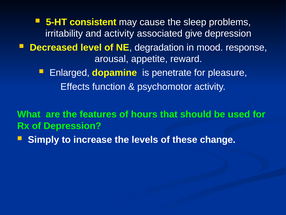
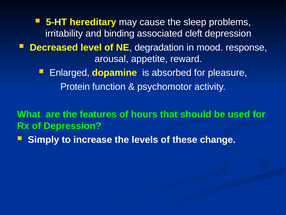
consistent: consistent -> hereditary
and activity: activity -> binding
give: give -> cleft
penetrate: penetrate -> absorbed
Effects: Effects -> Protein
